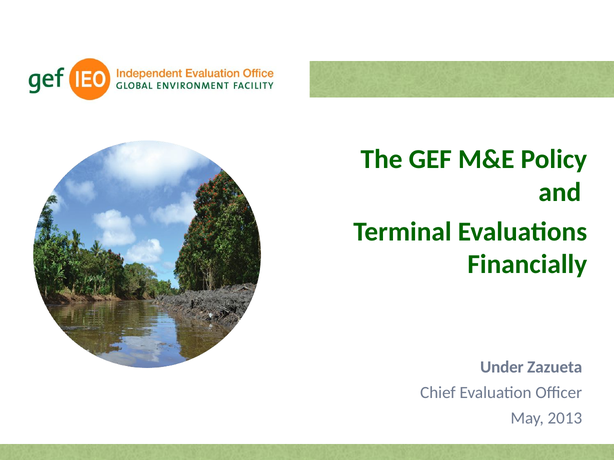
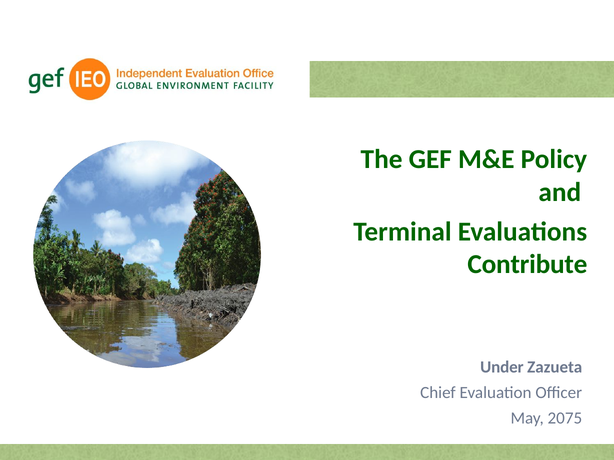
Financially: Financially -> Contribute
2013: 2013 -> 2075
